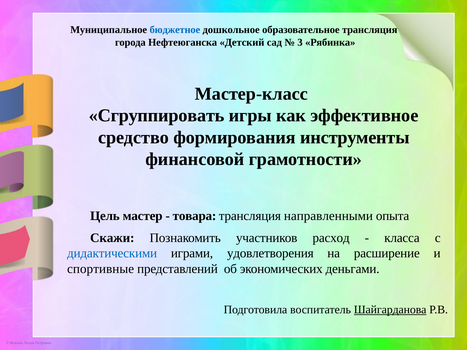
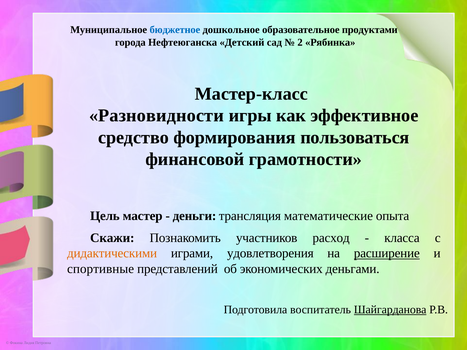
образовательное трансляция: трансляция -> продуктами
3: 3 -> 2
Сгруппировать: Сгруппировать -> Разновидности
инструменты: инструменты -> пользоваться
товара: товара -> деньги
направленными: направленными -> математические
дидактическими colour: blue -> orange
расширение underline: none -> present
